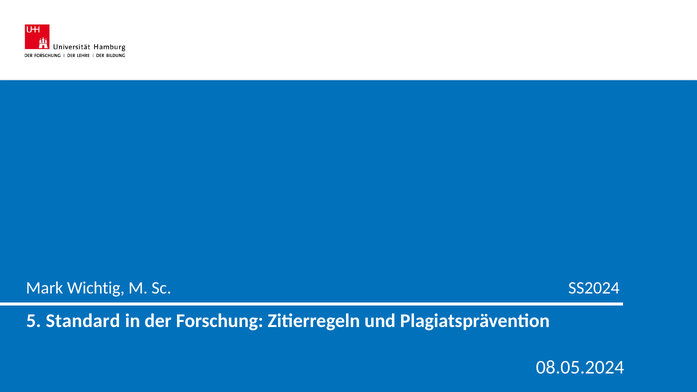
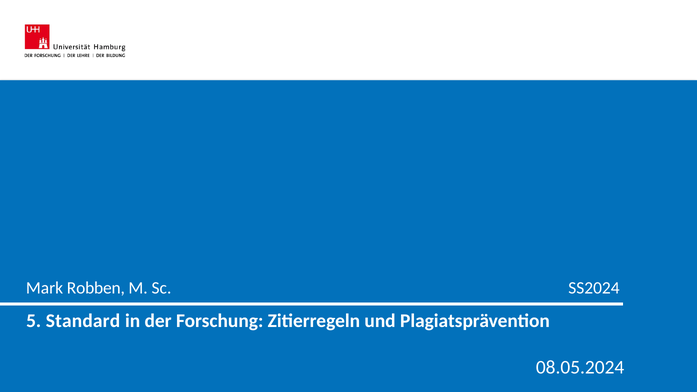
Wichtig: Wichtig -> Robben
